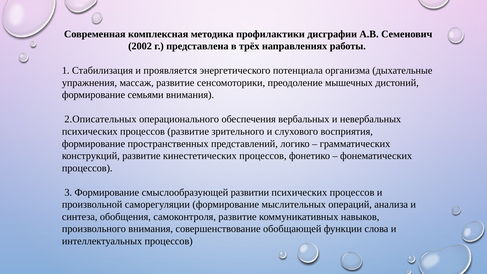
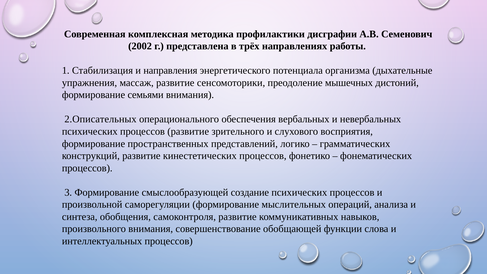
проявляется: проявляется -> направления
развитии: развитии -> создание
